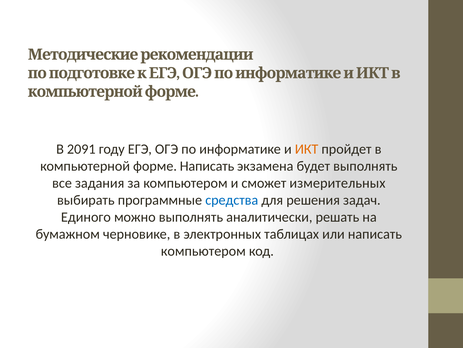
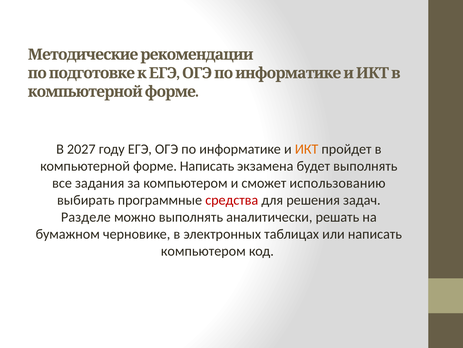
2091: 2091 -> 2027
измерительных: измерительных -> использованию
средства colour: blue -> red
Единого: Единого -> Разделе
